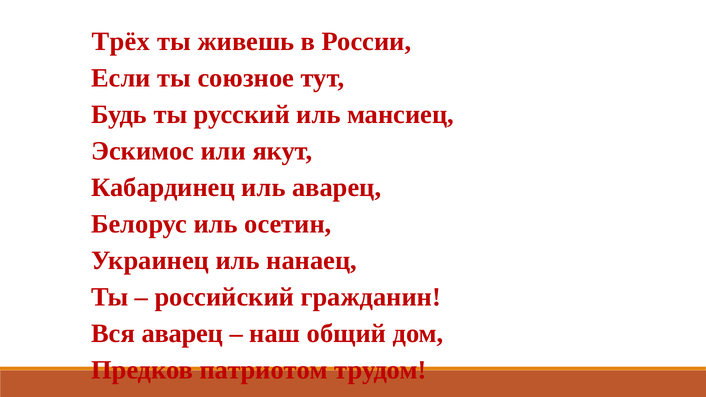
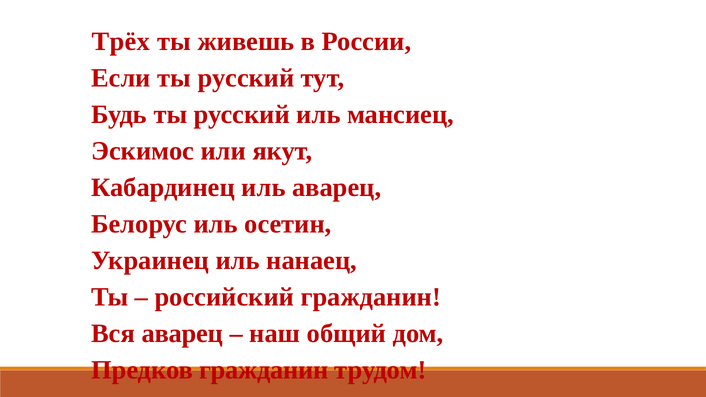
Если ты союзное: союзное -> русский
Предков патриотом: патриотом -> гражданин
